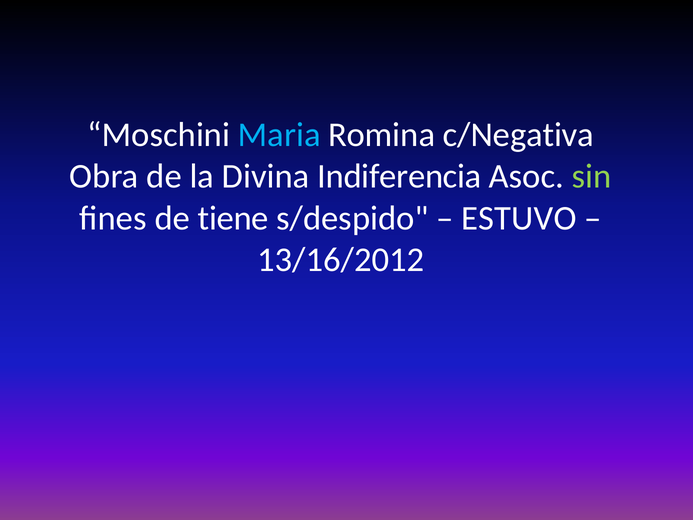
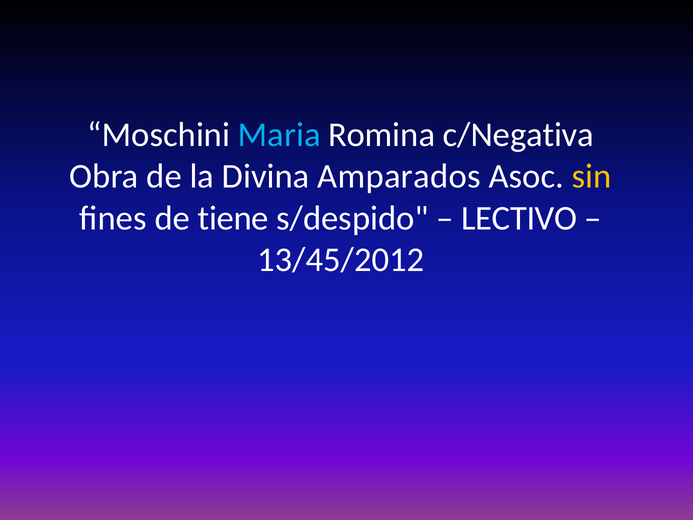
Indiferencia: Indiferencia -> Amparados
sin colour: light green -> yellow
ESTUVO: ESTUVO -> LECTIVO
13/16/2012: 13/16/2012 -> 13/45/2012
